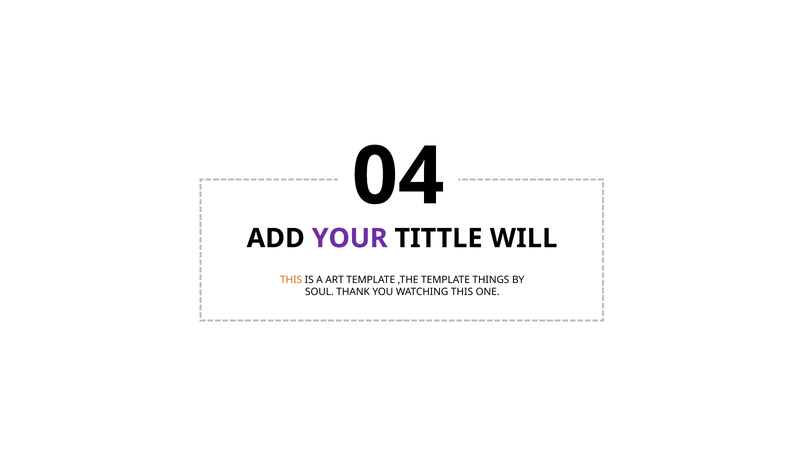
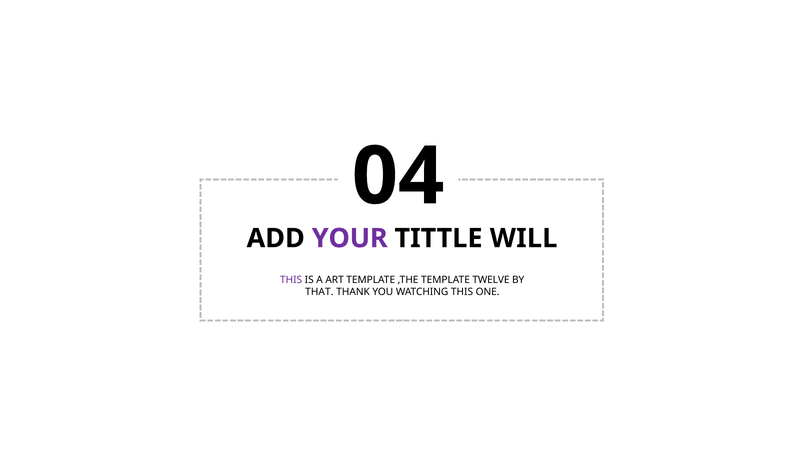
THIS at (291, 280) colour: orange -> purple
THINGS: THINGS -> TWELVE
SOUL: SOUL -> THAT
